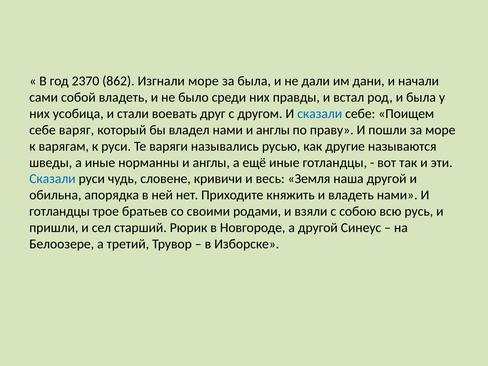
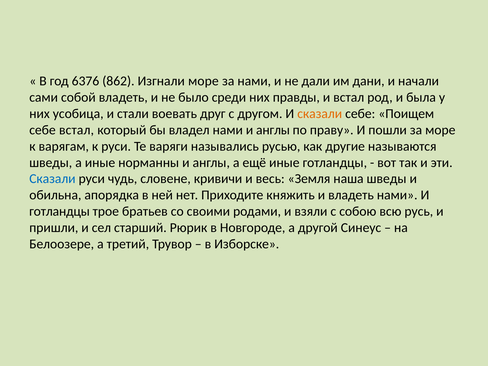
2370: 2370 -> 6376
за была: была -> нами
сказали at (320, 114) colour: blue -> orange
себе варяг: варяг -> встал
наша другой: другой -> шведы
